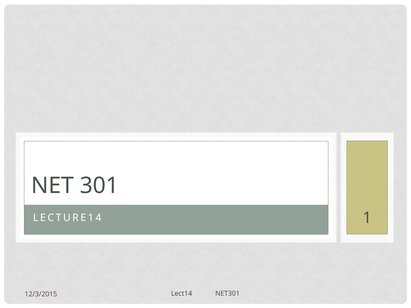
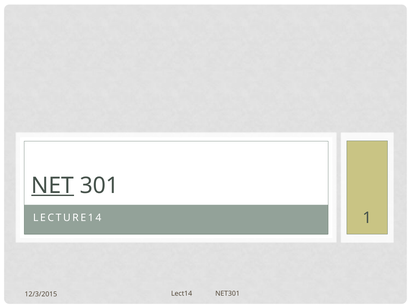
NET underline: none -> present
